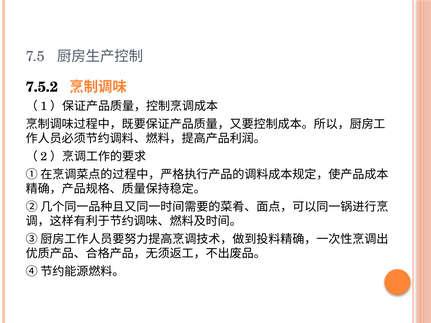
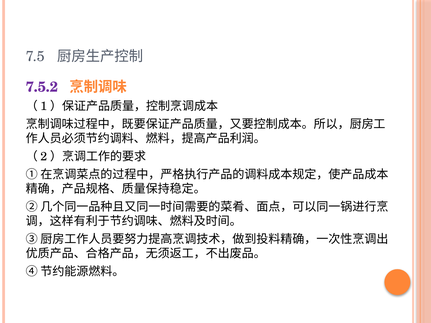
7.5.2 colour: black -> purple
